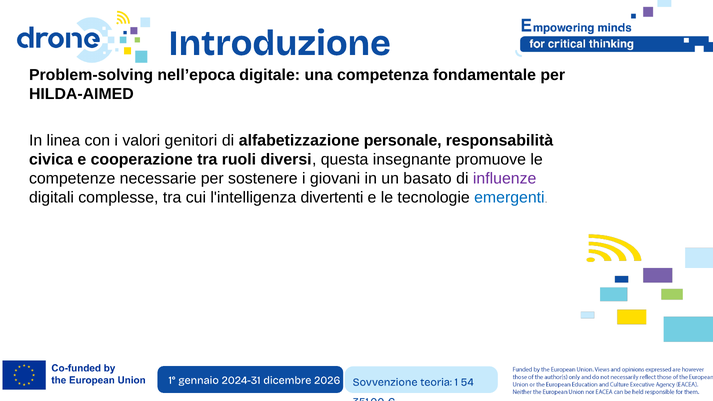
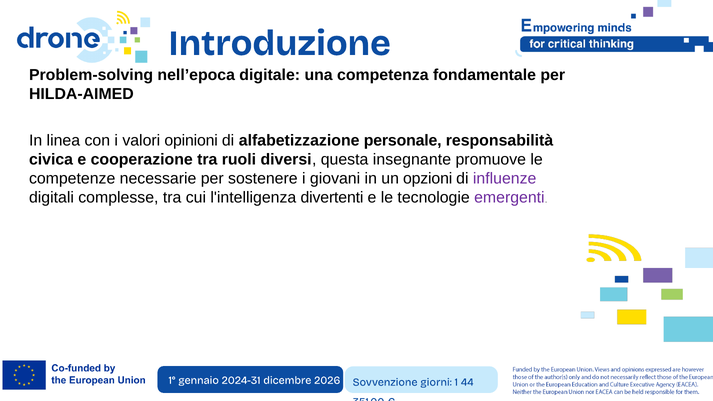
genitori: genitori -> opinioni
basato: basato -> opzioni
emergenti colour: blue -> purple
teoria: teoria -> giorni
54: 54 -> 44
